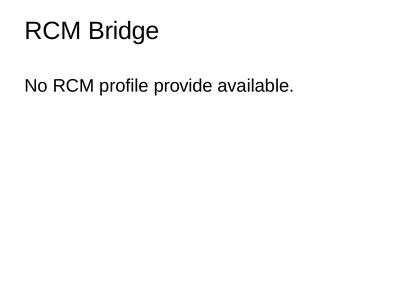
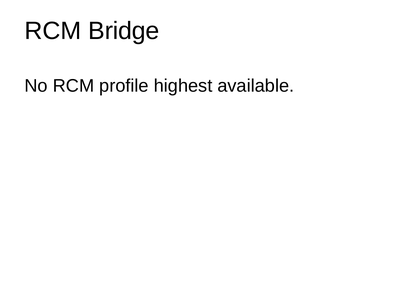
provide: provide -> highest
